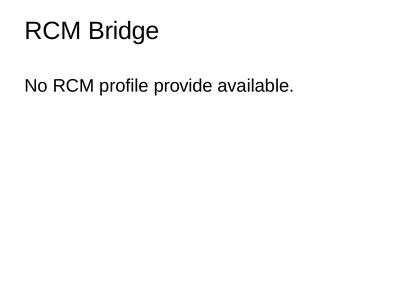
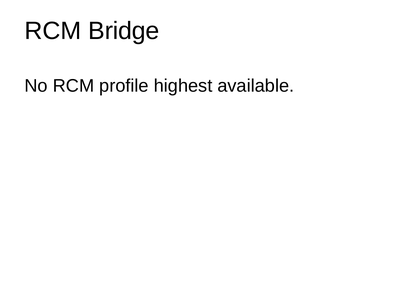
provide: provide -> highest
